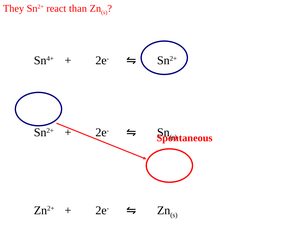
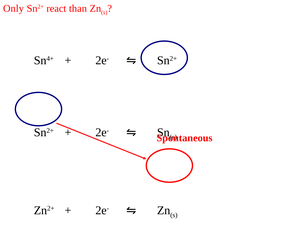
They: They -> Only
